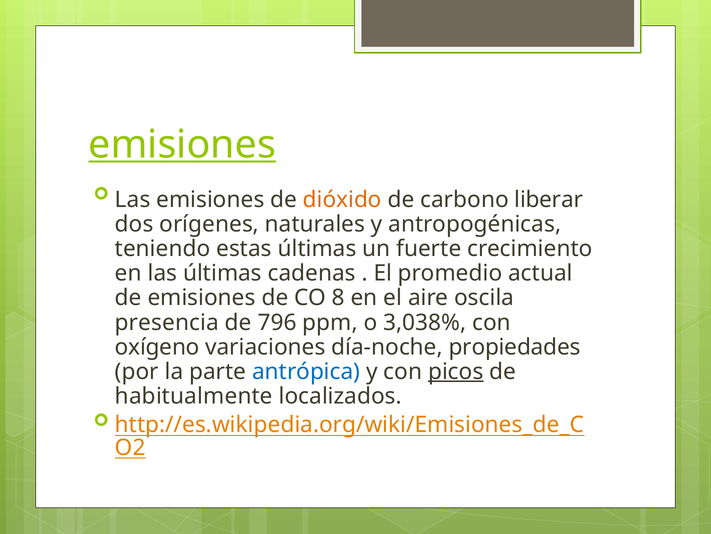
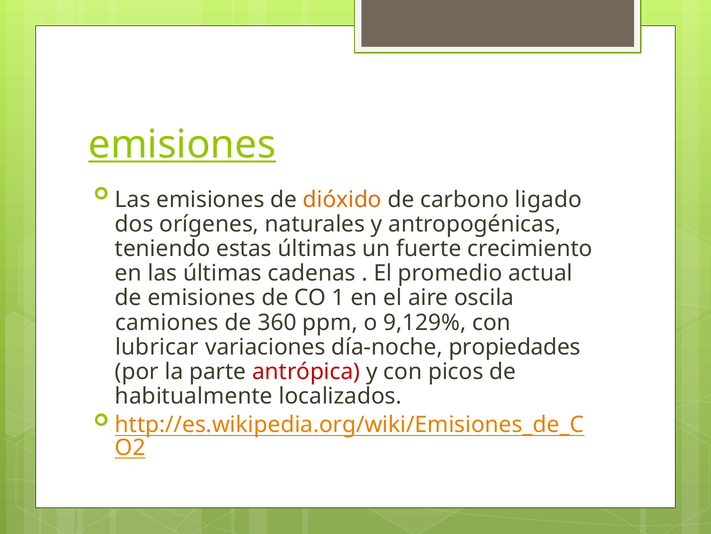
liberar: liberar -> ligado
8: 8 -> 1
presencia: presencia -> camiones
796: 796 -> 360
3,038%: 3,038% -> 9,129%
oxígeno: oxígeno -> lubricar
antrópica colour: blue -> red
picos underline: present -> none
